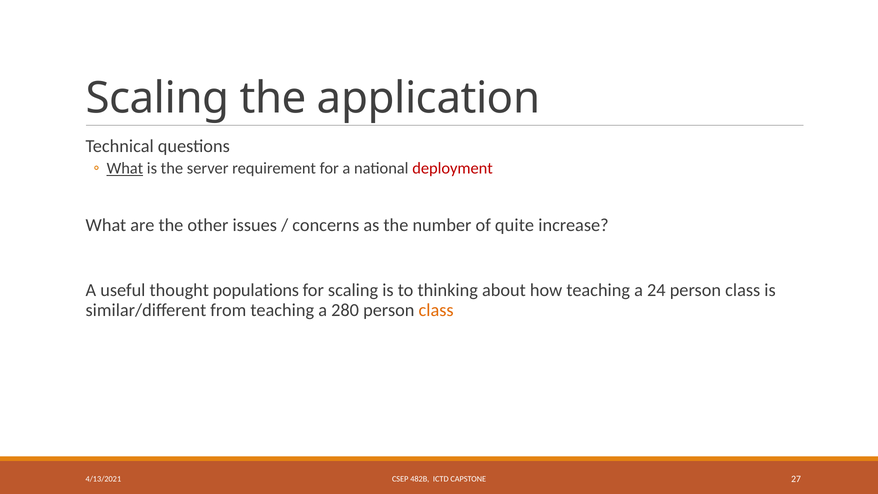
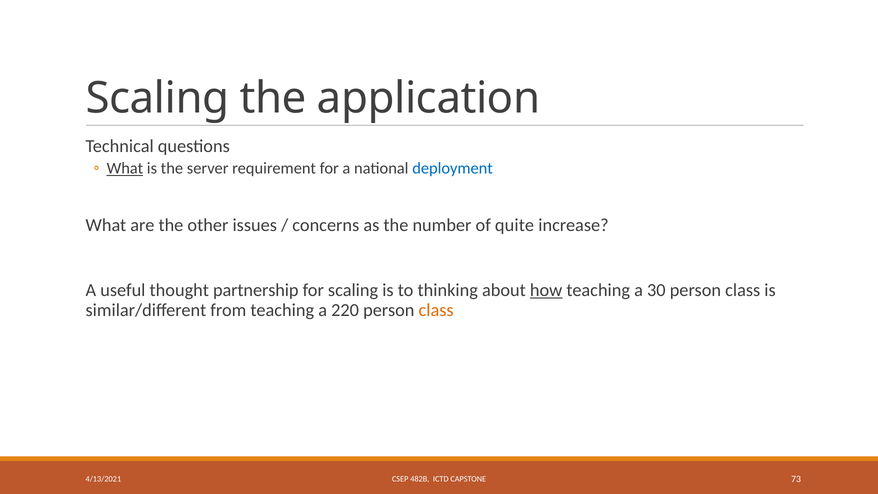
deployment colour: red -> blue
populations: populations -> partnership
how underline: none -> present
24: 24 -> 30
280: 280 -> 220
27: 27 -> 73
